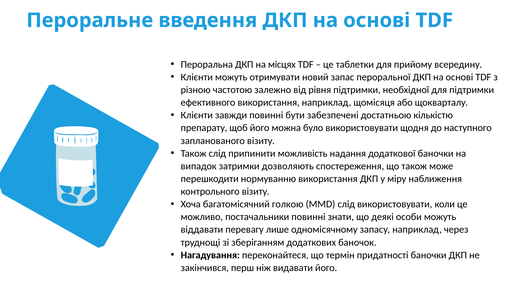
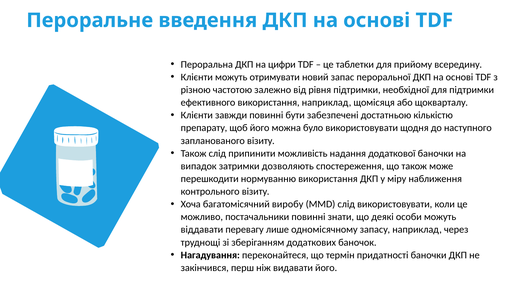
місцях: місцях -> цифри
голкою: голкою -> виробу
